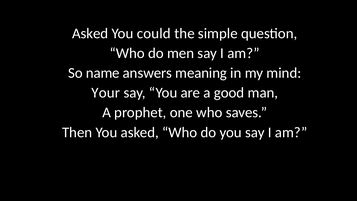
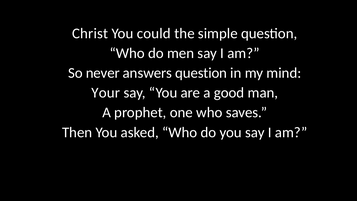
Asked at (90, 33): Asked -> Christ
name: name -> never
answers meaning: meaning -> question
